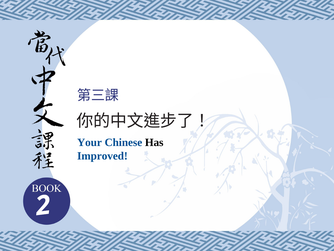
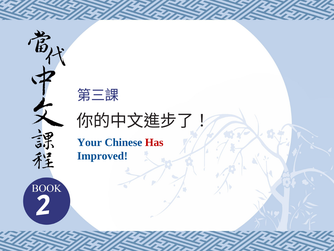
Has colour: black -> red
